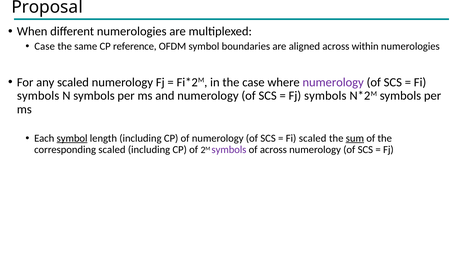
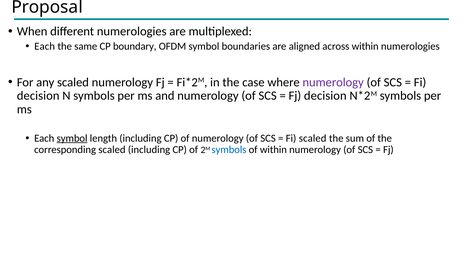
Case at (45, 46): Case -> Each
reference: reference -> boundary
symbols at (38, 96): symbols -> decision
Fj symbols: symbols -> decision
sum underline: present -> none
symbols at (229, 149) colour: purple -> blue
of across: across -> within
